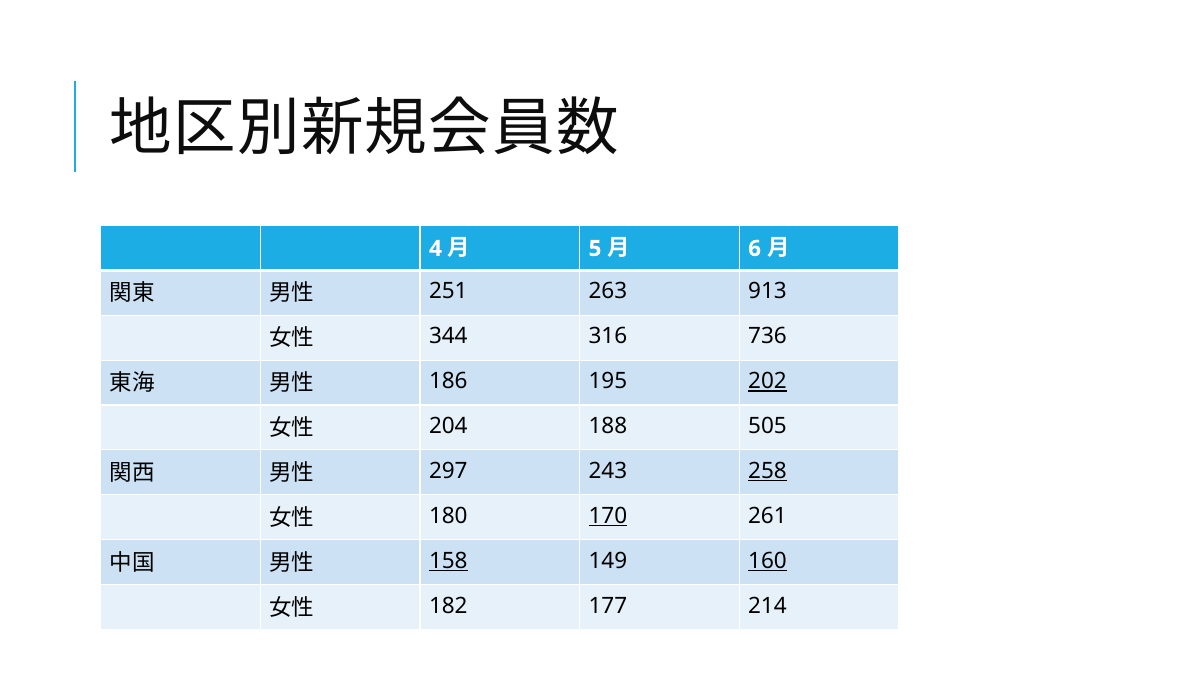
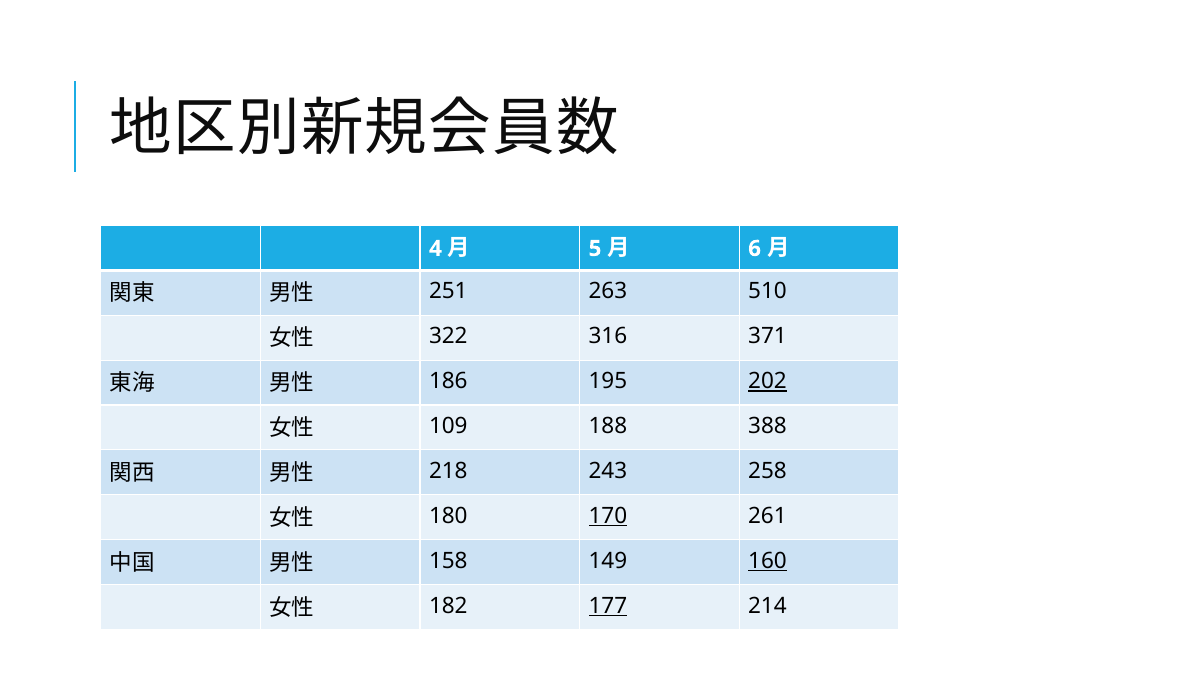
913: 913 -> 510
344: 344 -> 322
736: 736 -> 371
204: 204 -> 109
505: 505 -> 388
297: 297 -> 218
258 underline: present -> none
158 underline: present -> none
177 underline: none -> present
